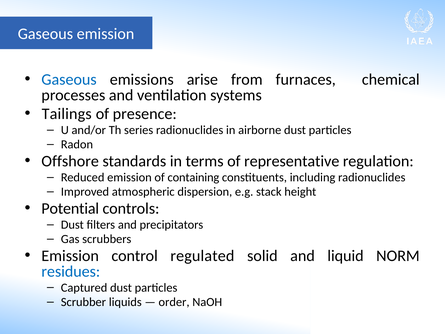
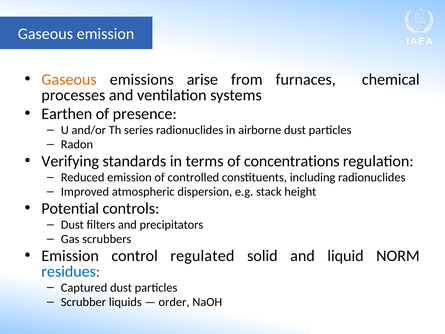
Gaseous at (69, 80) colour: blue -> orange
Tailings: Tailings -> Earthen
Offshore: Offshore -> Verifying
representative: representative -> concentrations
containing: containing -> controlled
